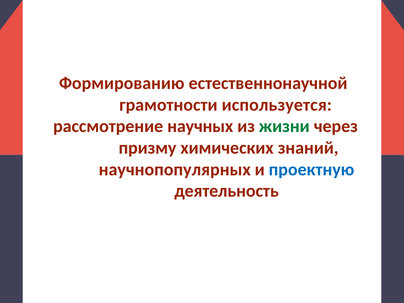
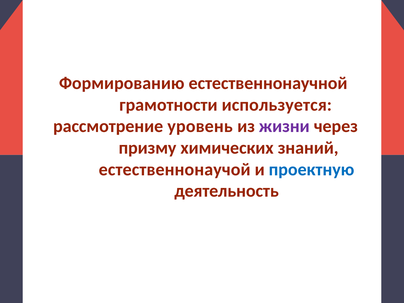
научных: научных -> уровень
жизни colour: green -> purple
научнопопулярных: научнопопулярных -> естественнонаучой
